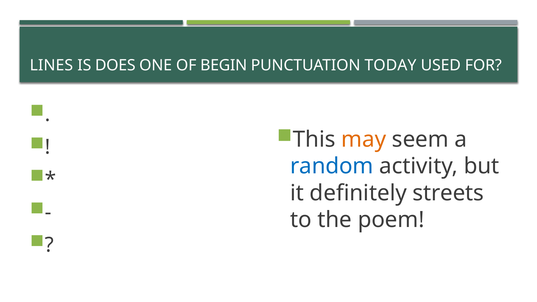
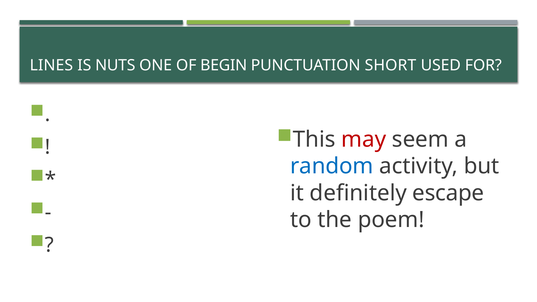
DOES: DOES -> NUTS
TODAY: TODAY -> SHORT
may colour: orange -> red
streets: streets -> escape
